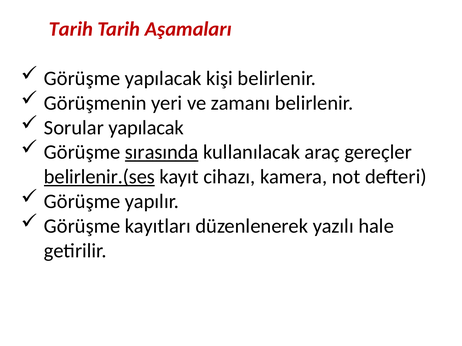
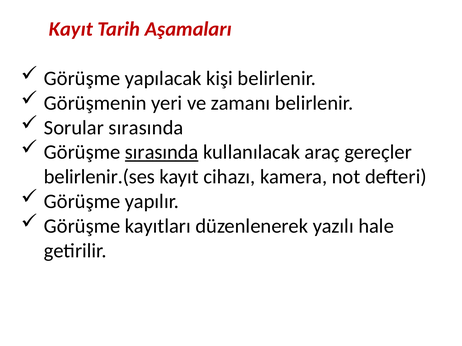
Tarih at (71, 29): Tarih -> Kayıt
Sorular yapılacak: yapılacak -> sırasında
belirlenir.(ses underline: present -> none
